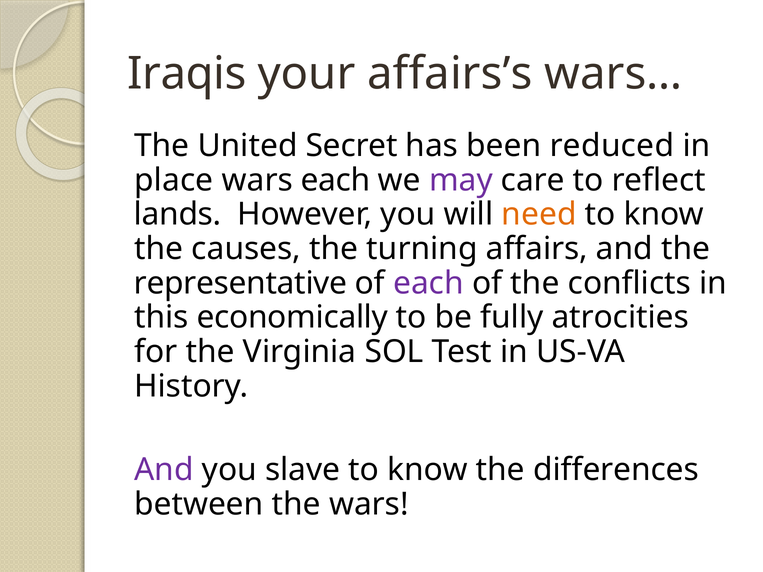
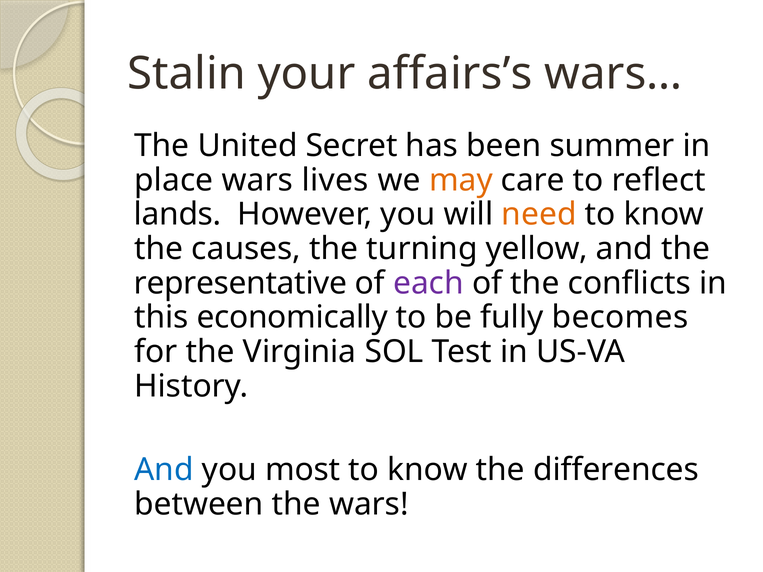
Iraqis: Iraqis -> Stalin
reduced: reduced -> summer
wars each: each -> lives
may colour: purple -> orange
affairs: affairs -> yellow
atrocities: atrocities -> becomes
And at (164, 470) colour: purple -> blue
slave: slave -> most
